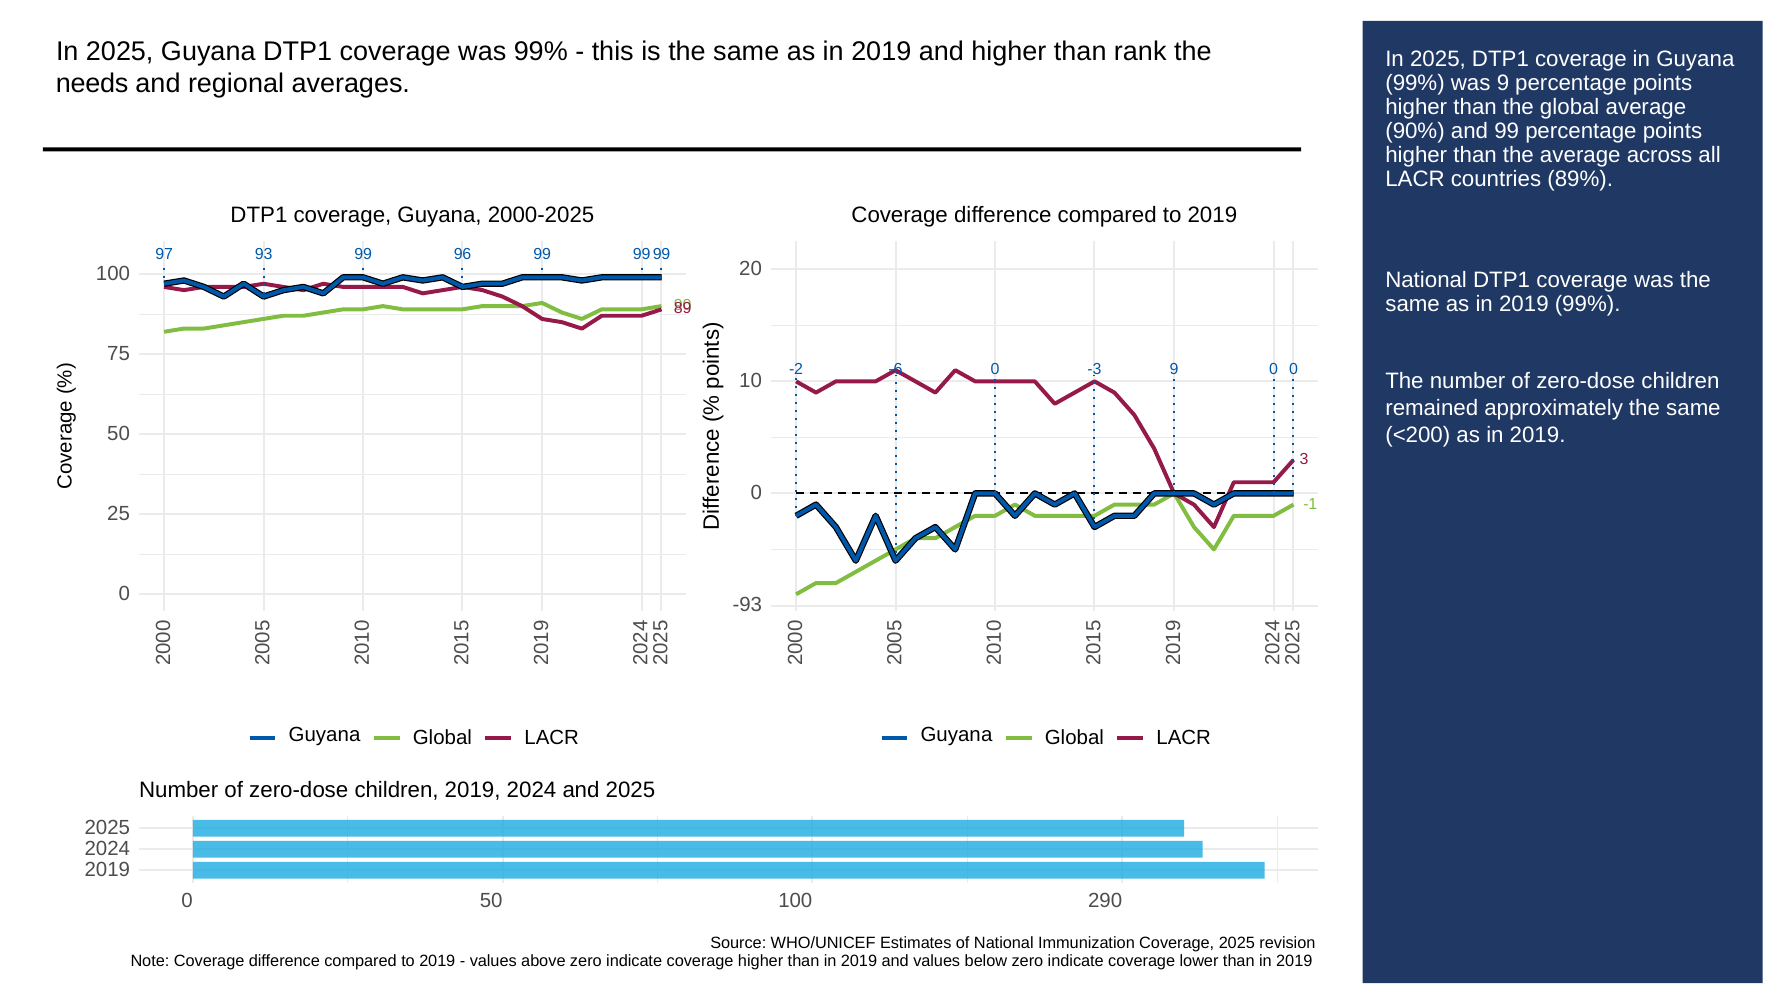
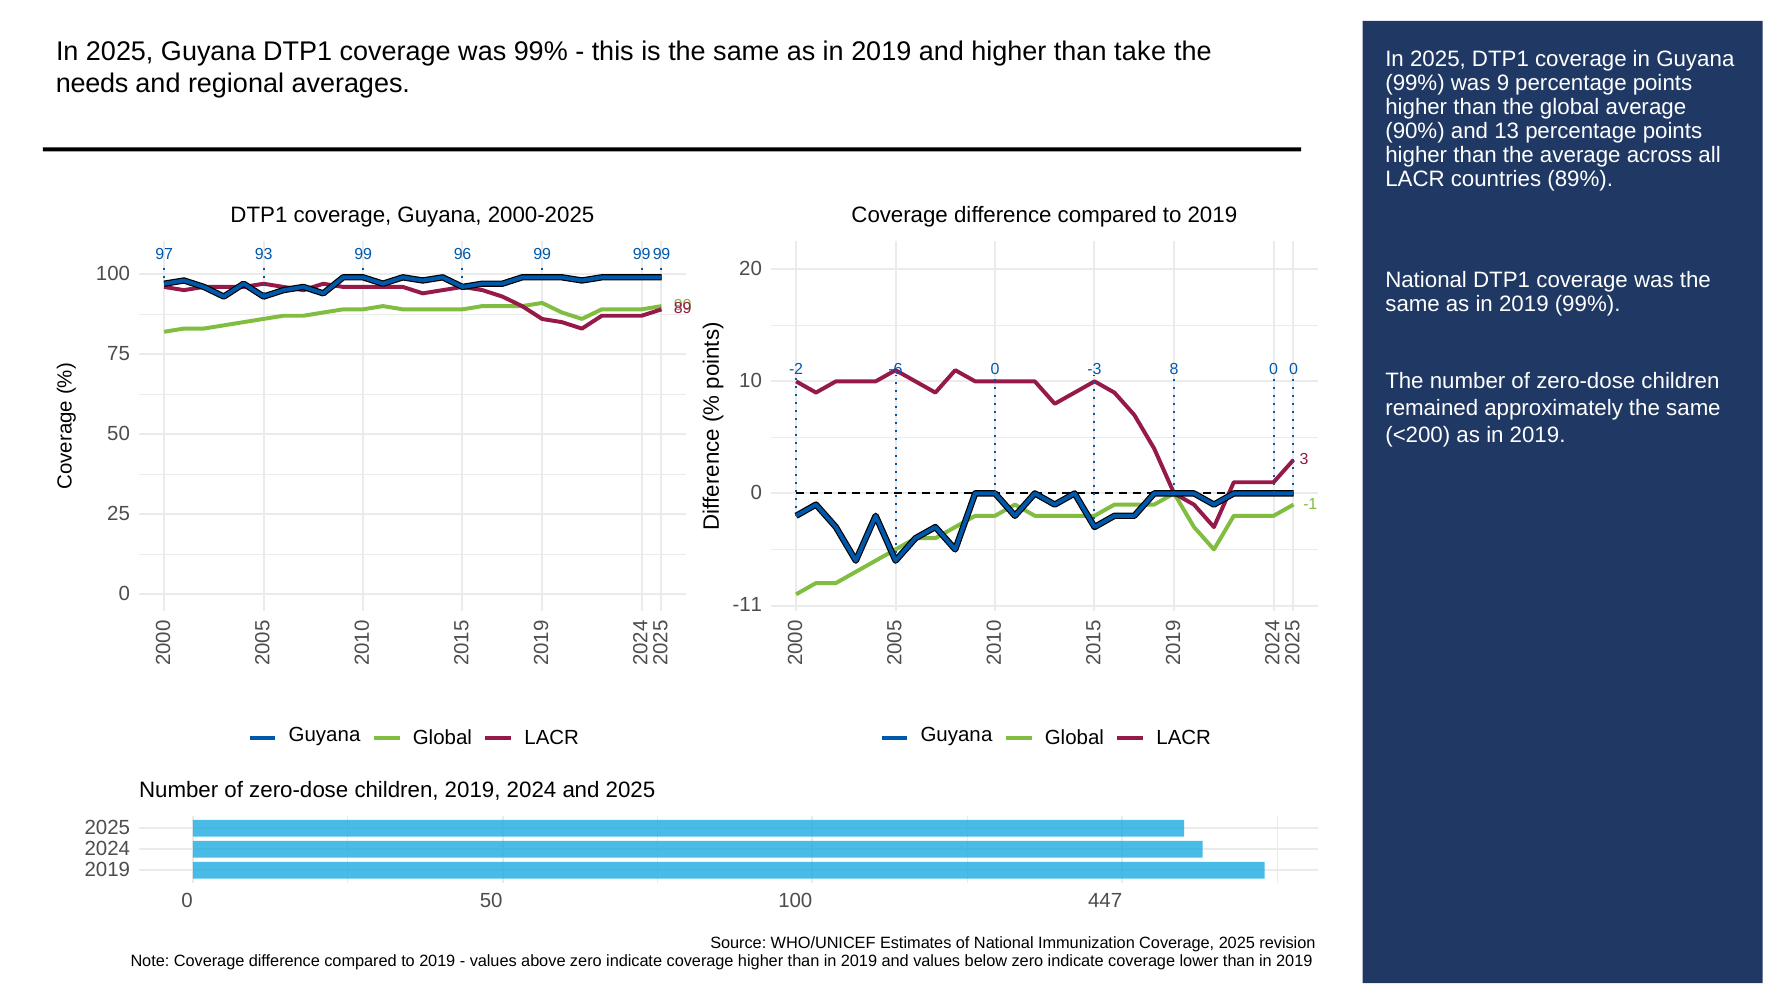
rank: rank -> take
and 99: 99 -> 13
-3 9: 9 -> 8
-93: -93 -> -11
290: 290 -> 447
